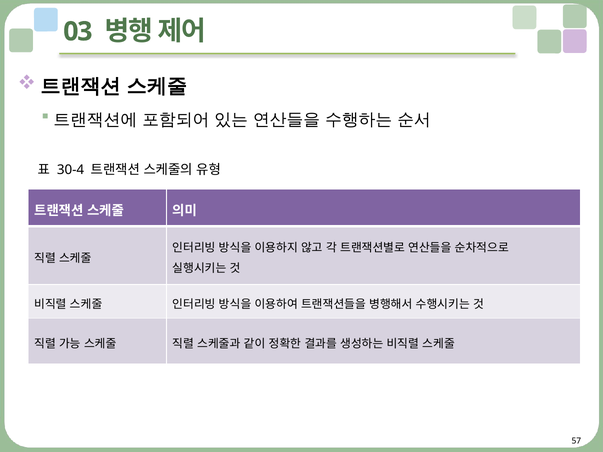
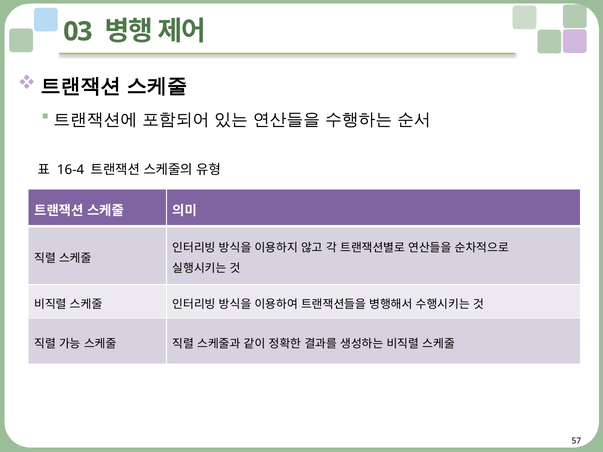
30-4: 30-4 -> 16-4
